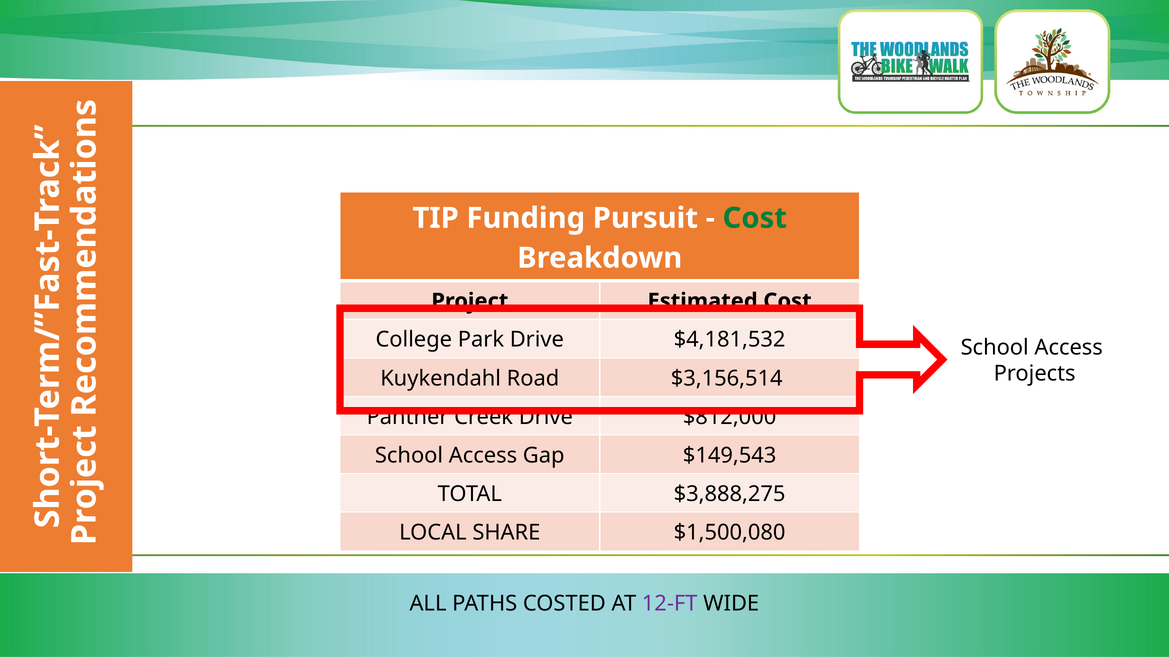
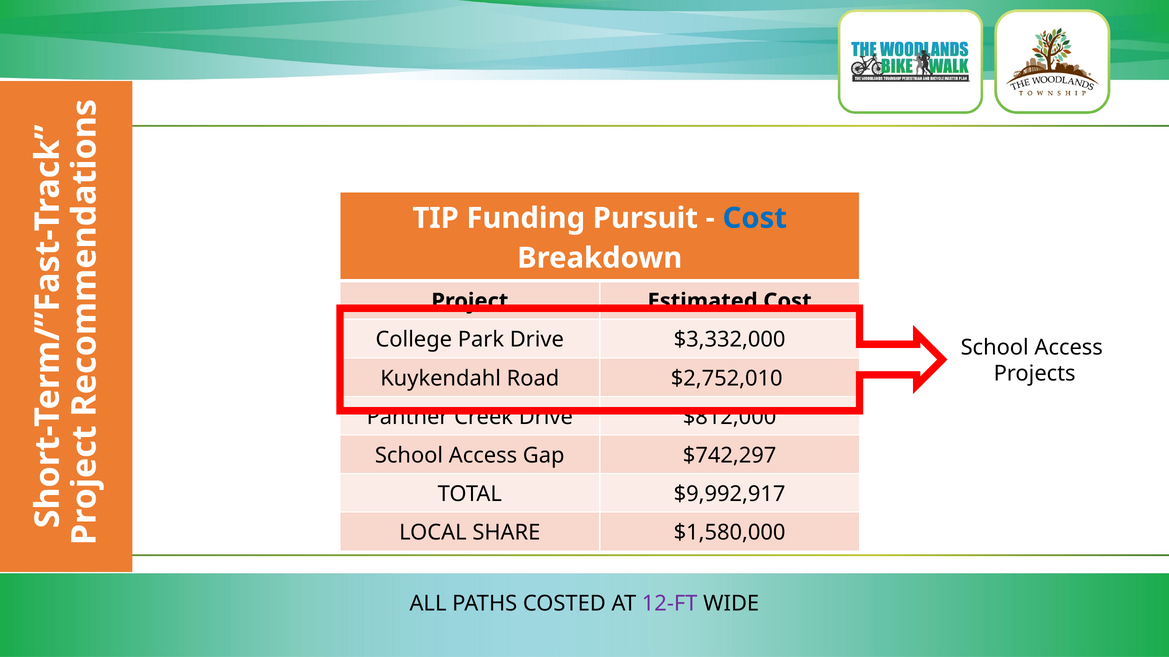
Cost at (755, 218) colour: green -> blue
$4,181,532: $4,181,532 -> $3,332,000
$3,156,514: $3,156,514 -> $2,752,010
$149,543: $149,543 -> $742,297
$3,888,275: $3,888,275 -> $9,992,917
$1,500,080: $1,500,080 -> $1,580,000
